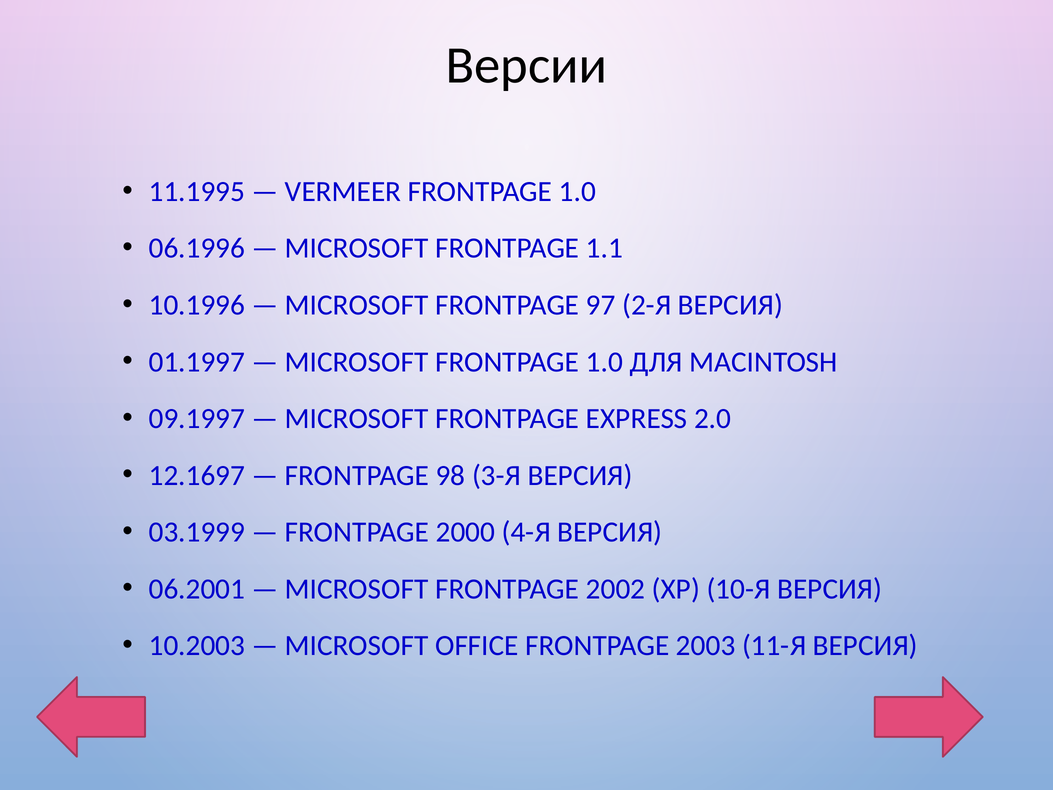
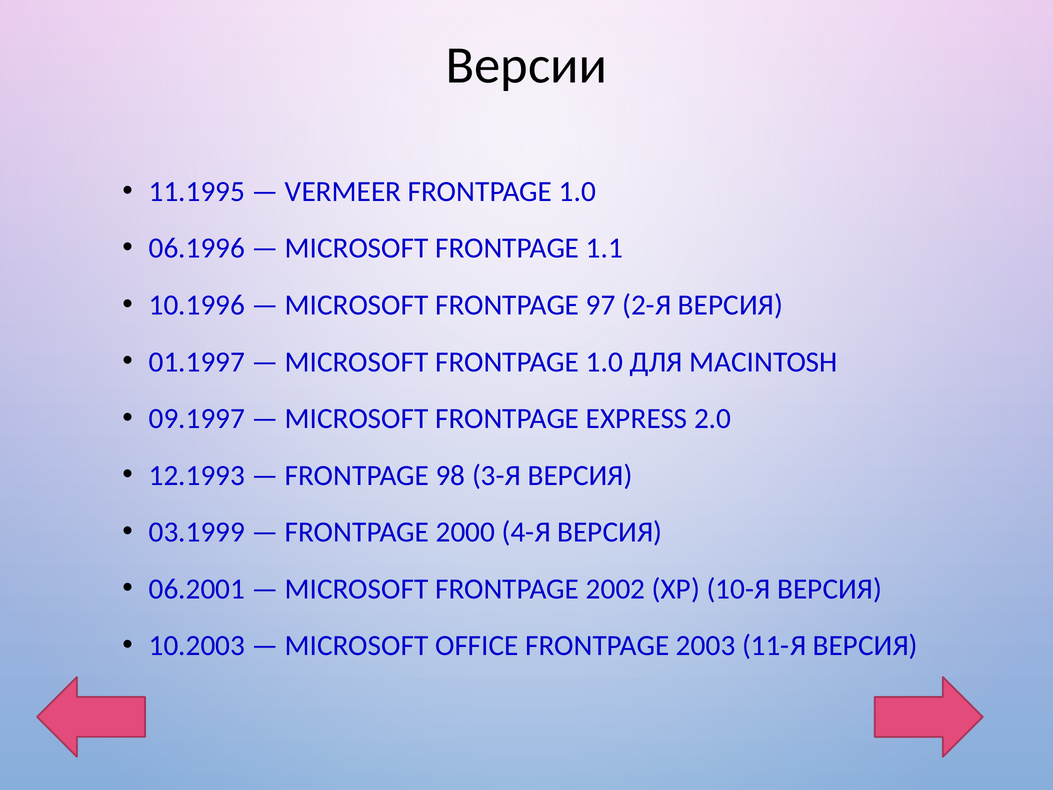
12.1697: 12.1697 -> 12.1993
